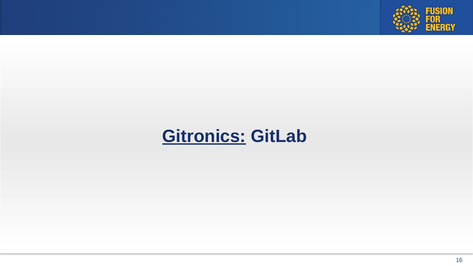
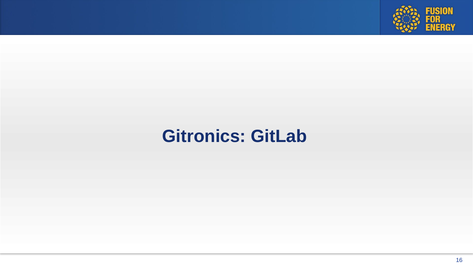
Gitronics at (204, 136) underline: present -> none
